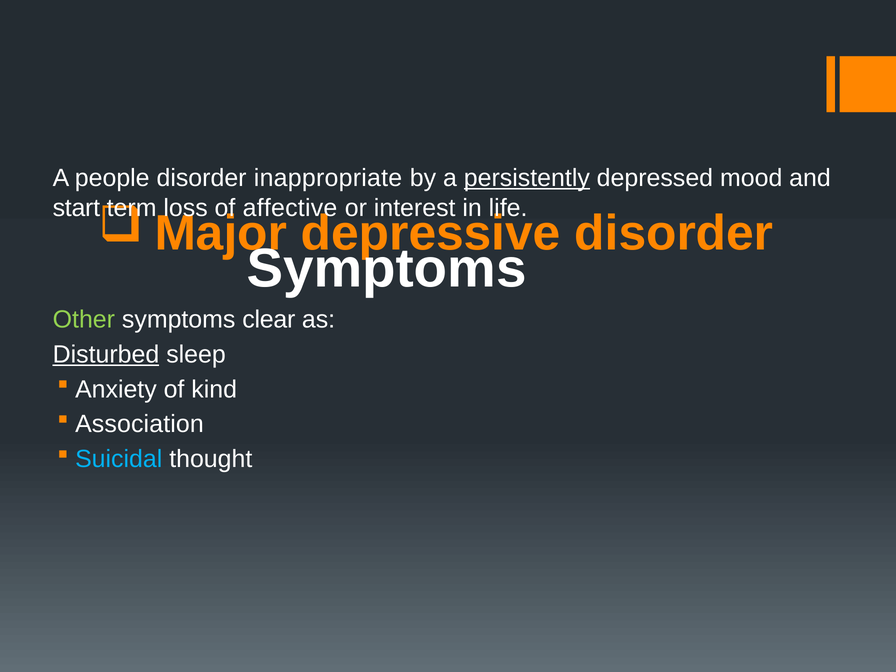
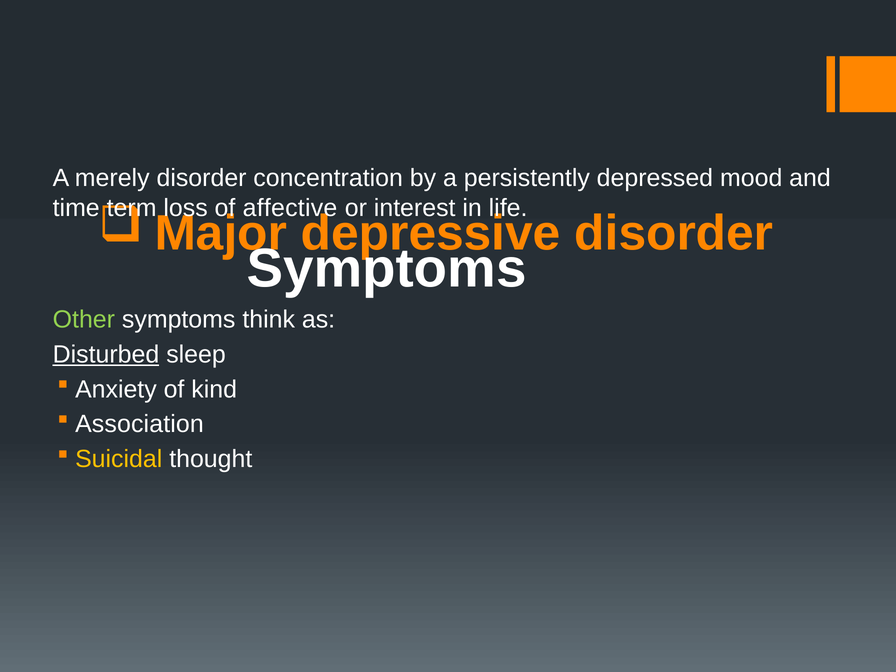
people: people -> merely
inappropriate: inappropriate -> concentration
persistently underline: present -> none
start: start -> time
clear: clear -> think
Suicidal colour: light blue -> yellow
